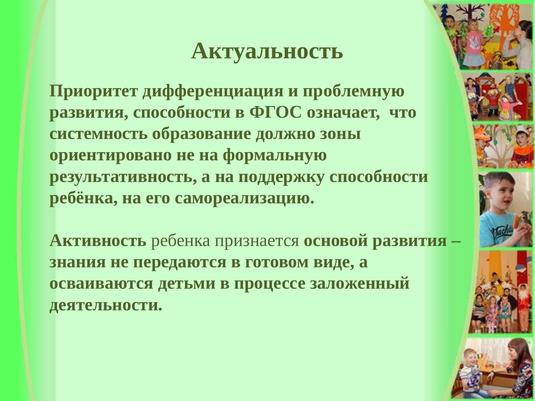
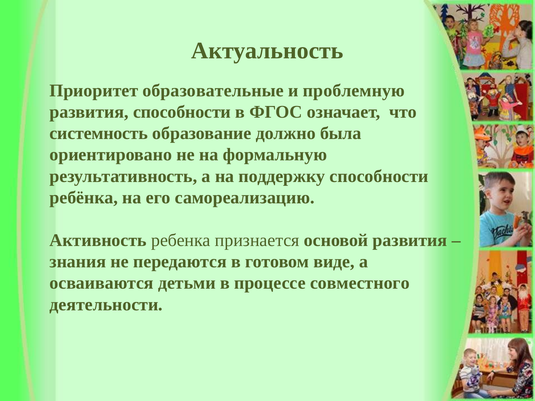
дифференциация: дифференциация -> образовательные
зоны: зоны -> была
заложенный: заложенный -> совместного
